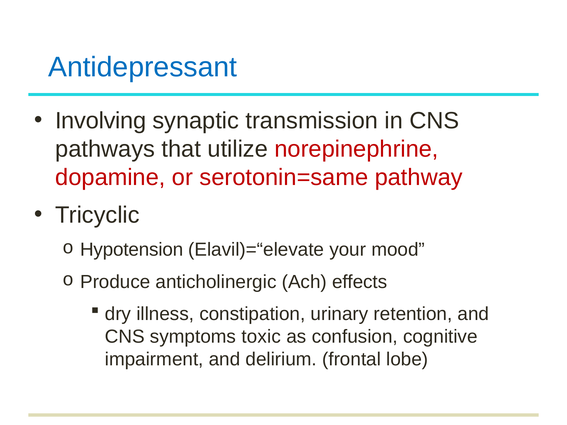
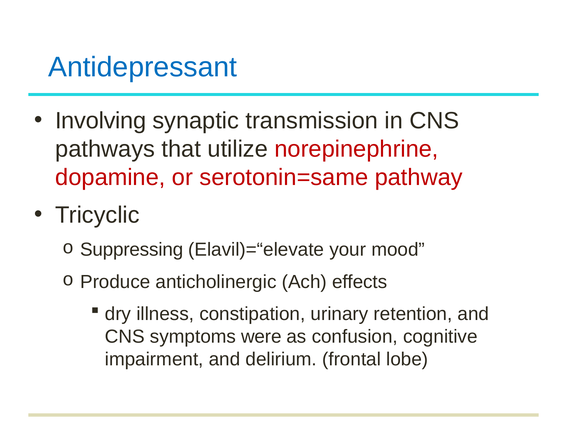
Hypotension: Hypotension -> Suppressing
toxic: toxic -> were
